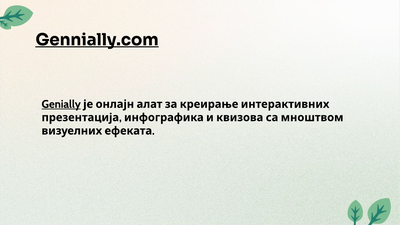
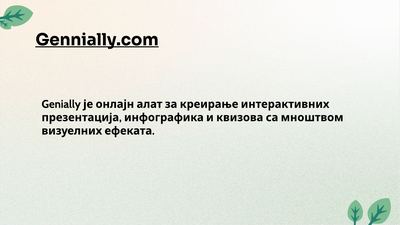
Genially underline: present -> none
